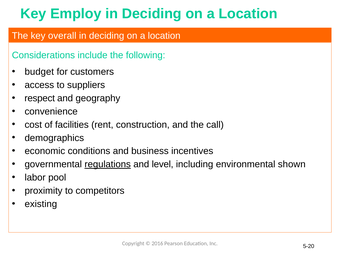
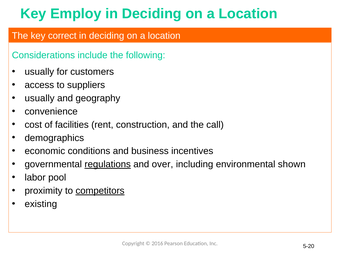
overall: overall -> correct
budget at (39, 72): budget -> usually
respect at (40, 98): respect -> usually
level: level -> over
competitors underline: none -> present
